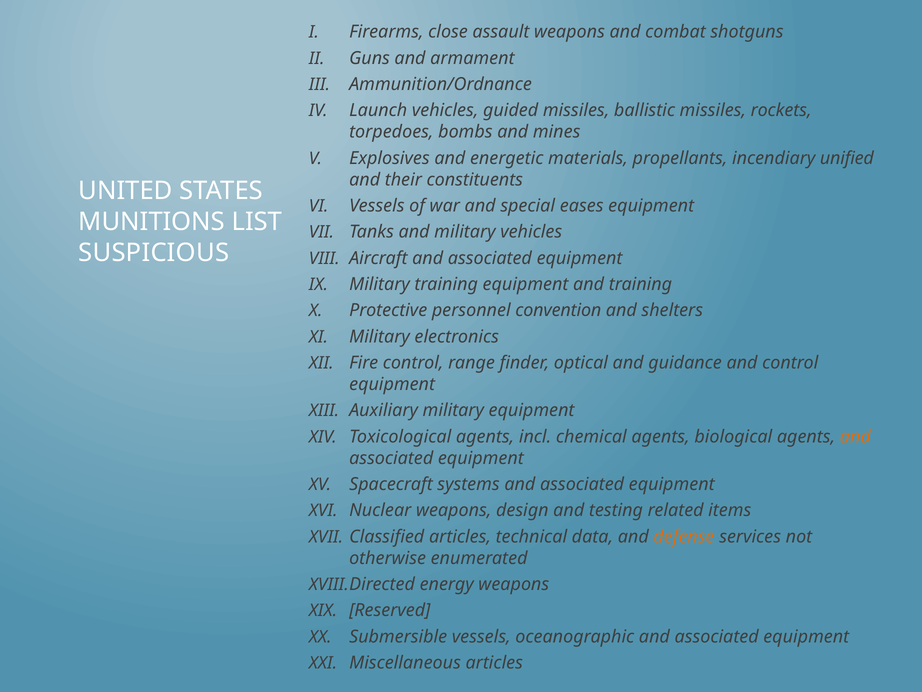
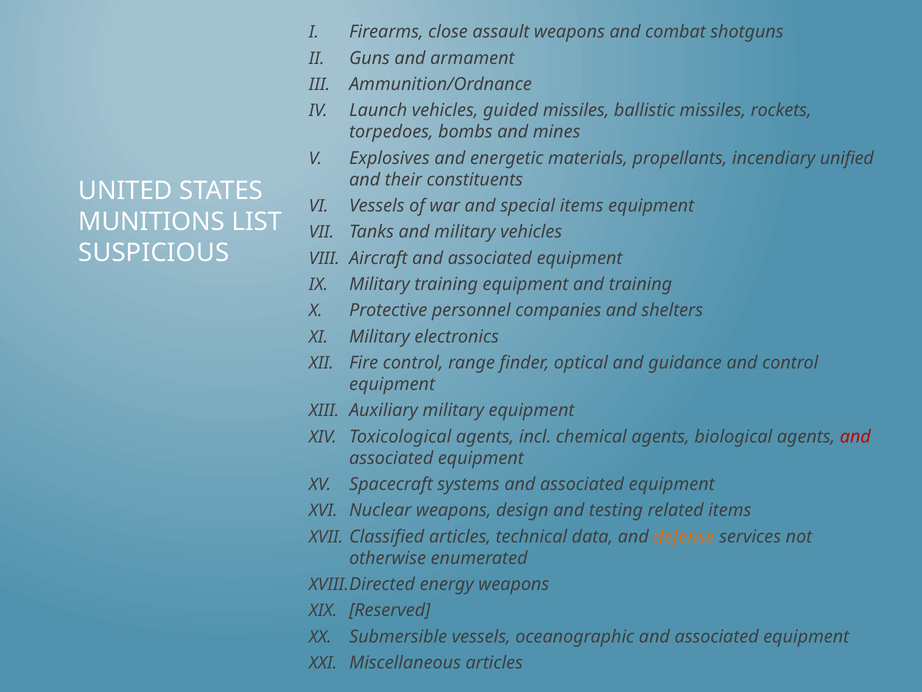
special eases: eases -> items
convention: convention -> companies
and at (855, 436) colour: orange -> red
